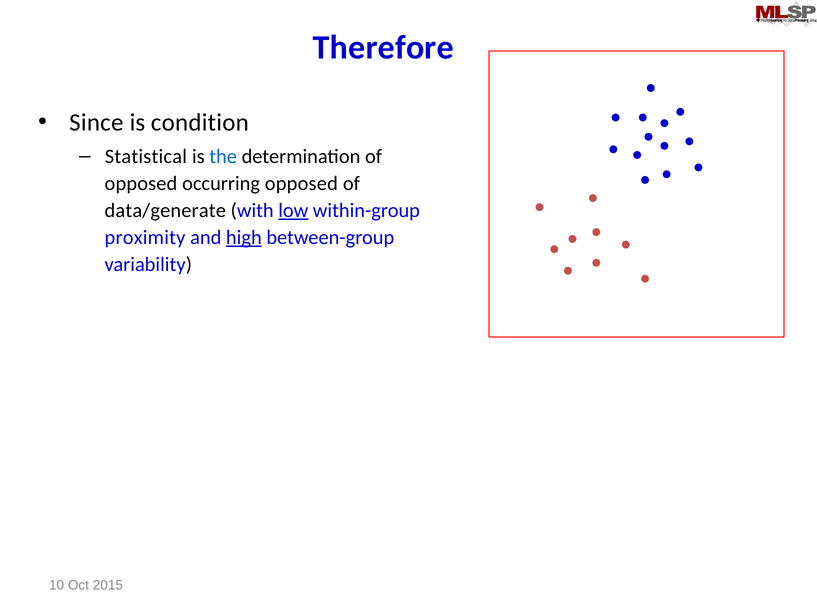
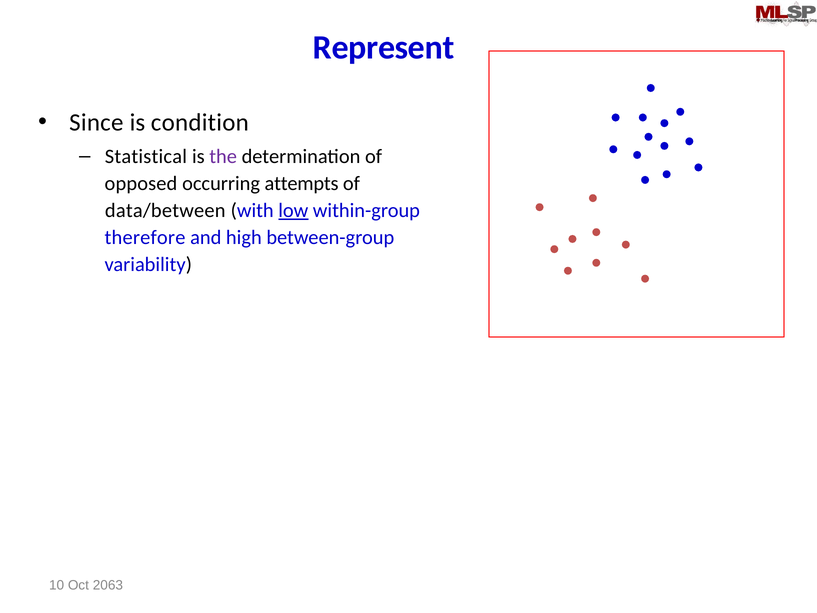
Therefore: Therefore -> Represent
the colour: blue -> purple
occurring opposed: opposed -> attempts
data/generate: data/generate -> data/between
proximity: proximity -> therefore
high underline: present -> none
2015: 2015 -> 2063
